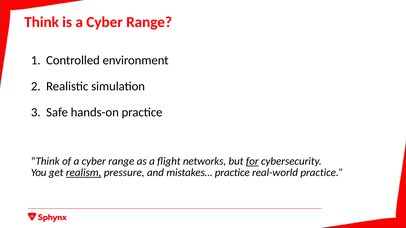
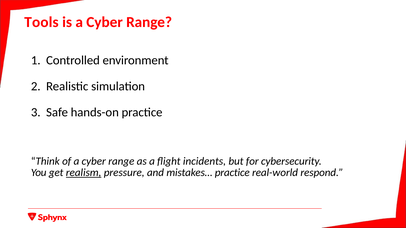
Think at (42, 22): Think -> Tools
networks: networks -> incidents
for underline: present -> none
real-world practice: practice -> respond
